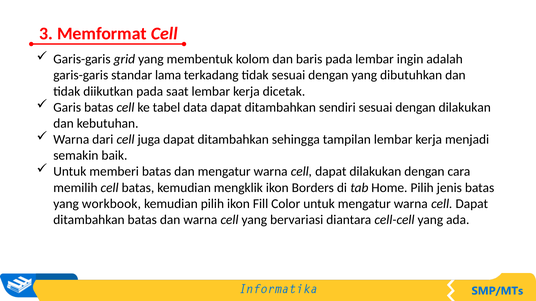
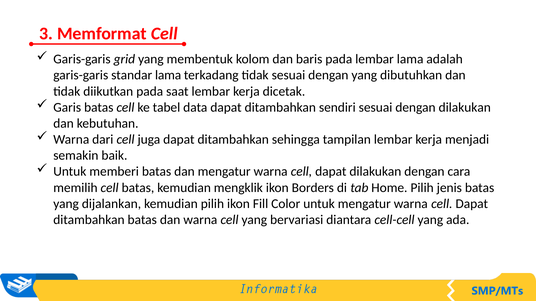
lembar ingin: ingin -> lama
workbook: workbook -> dijalankan
